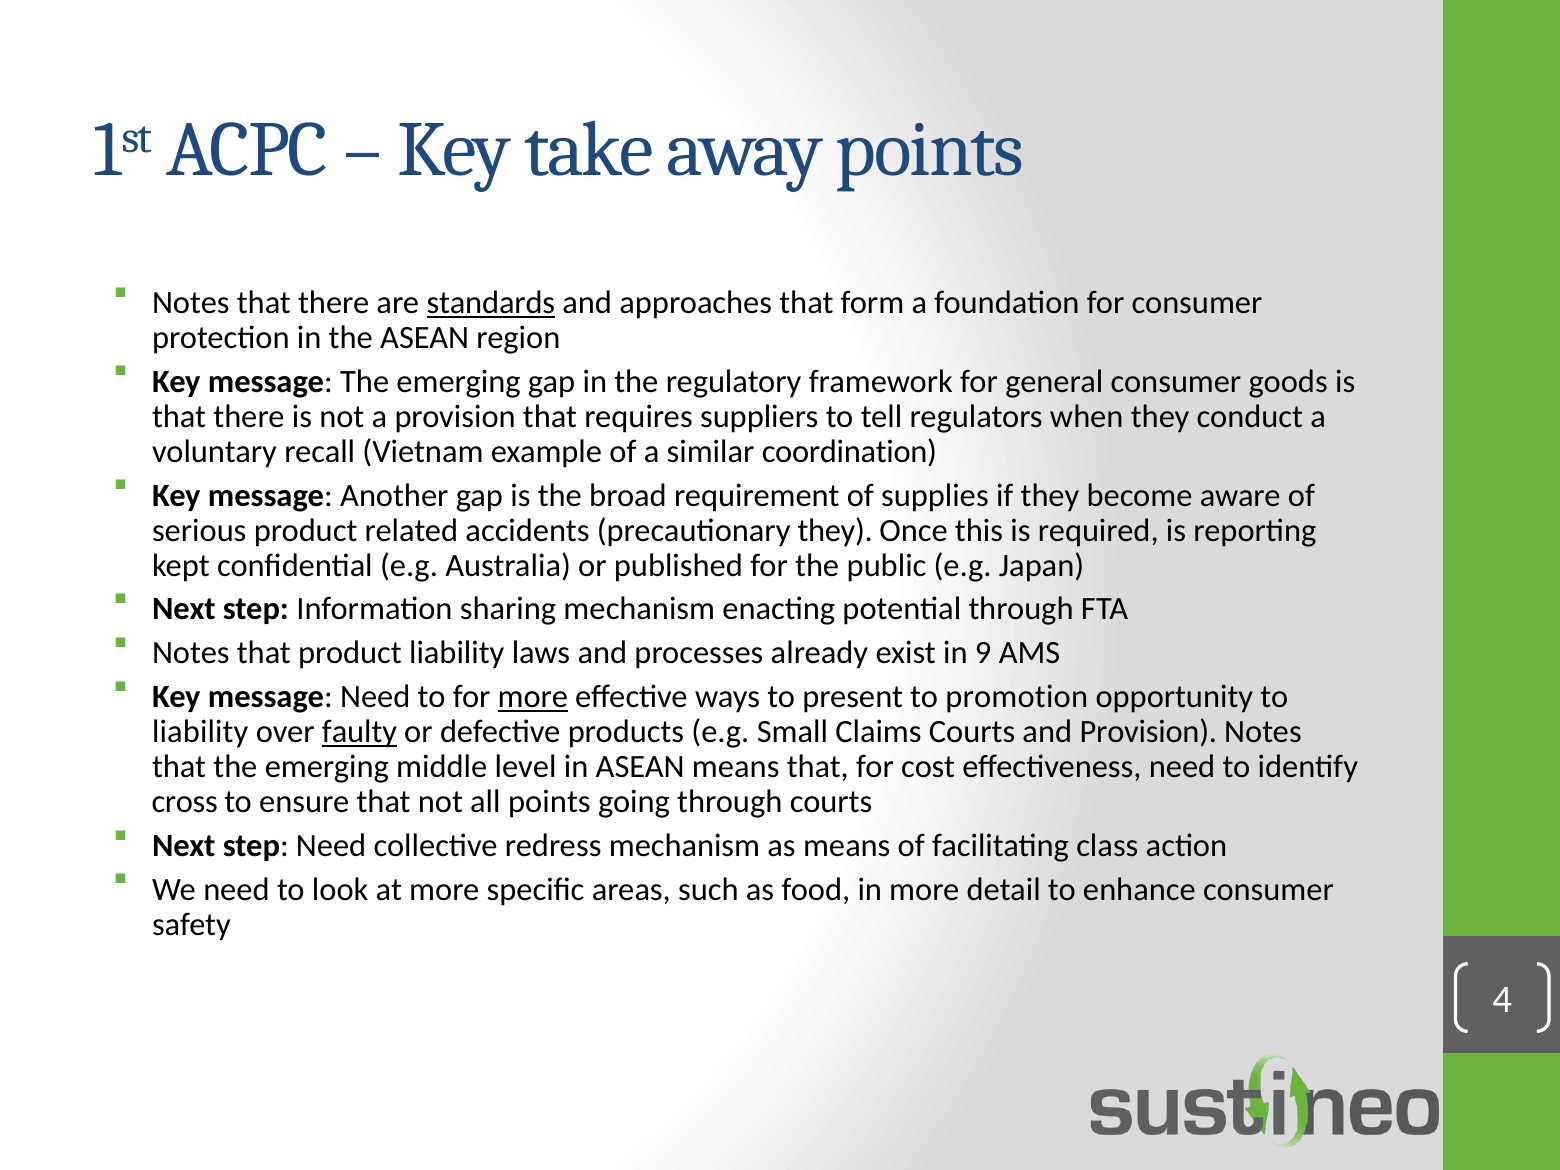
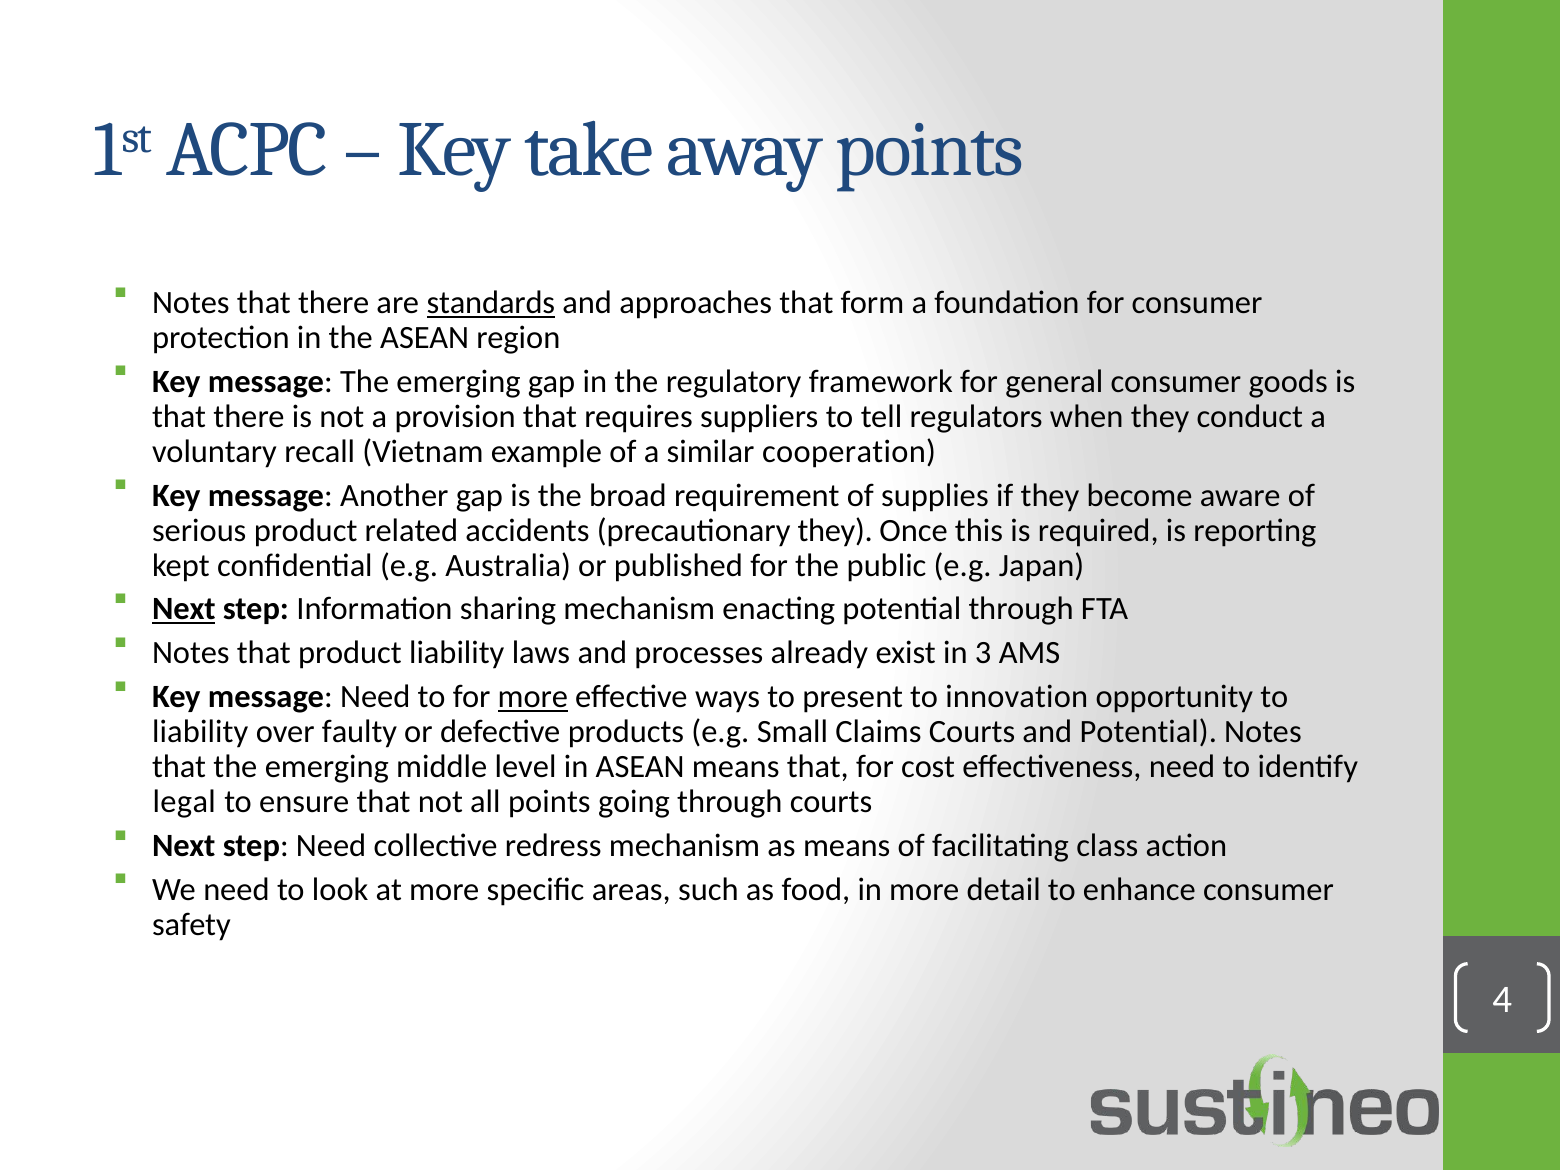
coordination: coordination -> cooperation
Next at (184, 609) underline: none -> present
9: 9 -> 3
promotion: promotion -> innovation
faulty underline: present -> none
and Provision: Provision -> Potential
cross: cross -> legal
